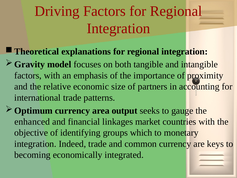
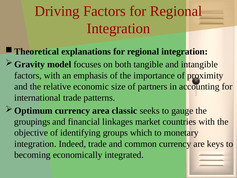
output: output -> classic
enhanced: enhanced -> groupings
